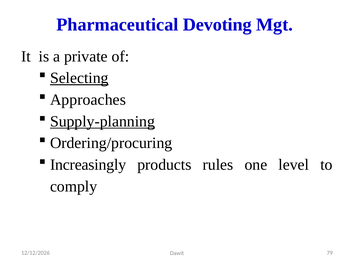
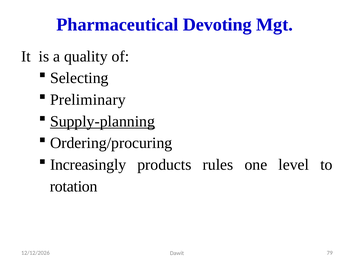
private: private -> quality
Selecting underline: present -> none
Approaches: Approaches -> Preliminary
comply: comply -> rotation
